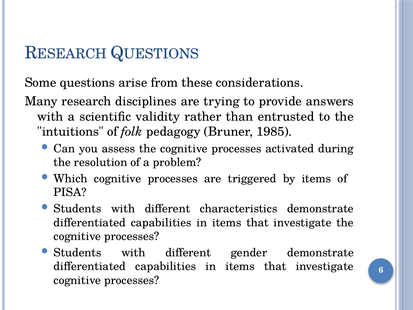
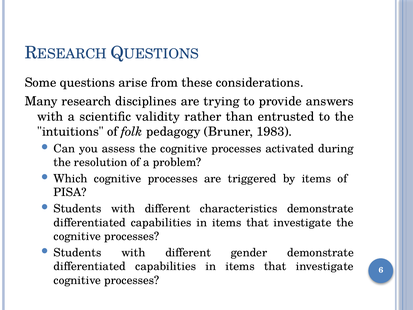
1985: 1985 -> 1983
